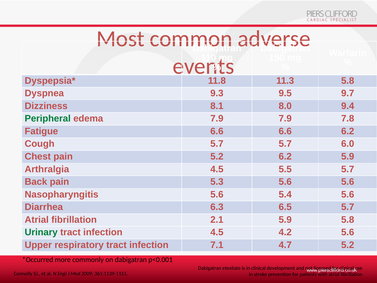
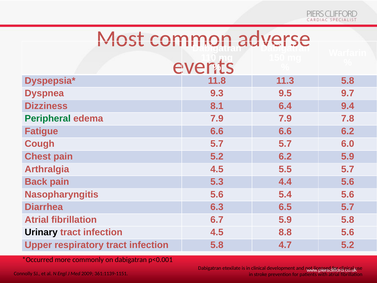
8.0: 8.0 -> 6.4
5.3 5.6: 5.6 -> 4.4
2.1: 2.1 -> 6.7
Urinary colour: green -> black
4.2: 4.2 -> 8.8
infection 7.1: 7.1 -> 5.8
